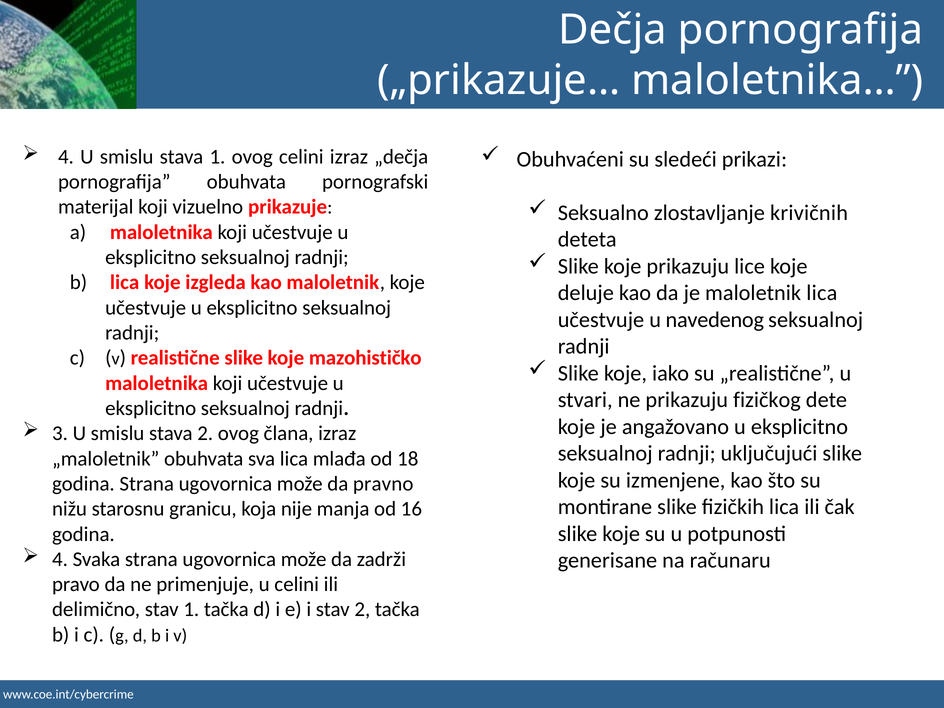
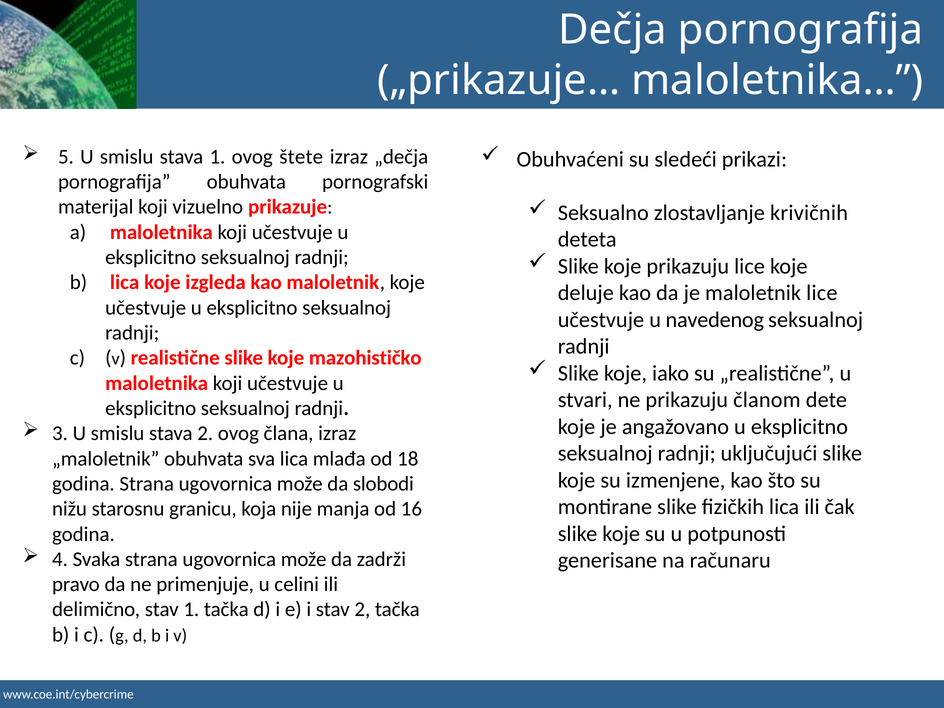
4 at (66, 157): 4 -> 5
ovog celini: celini -> štete
maloletnik lica: lica -> lice
fizičkog: fizičkog -> članom
pravno: pravno -> slobodi
